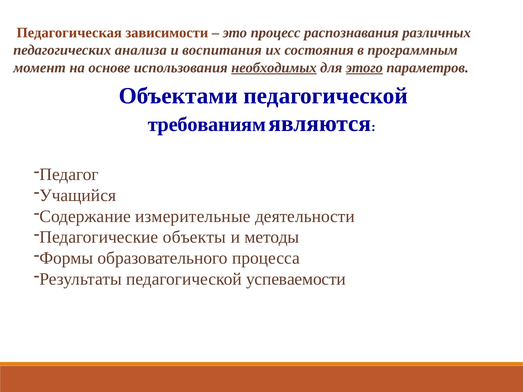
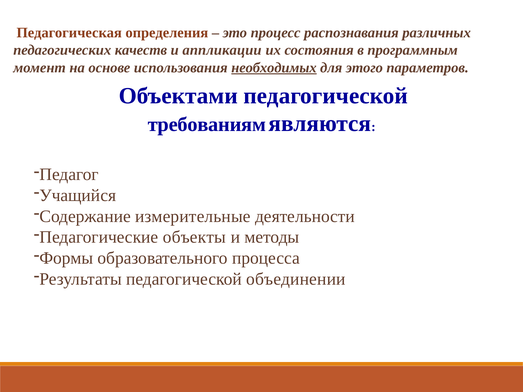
зависимости: зависимости -> определения
анализа: анализа -> качеств
воспитания: воспитания -> аппликации
этого underline: present -> none
успеваемости: успеваемости -> объединении
